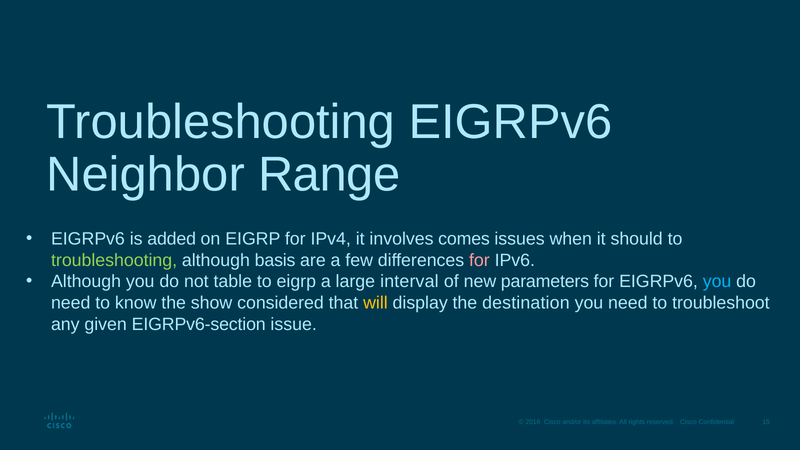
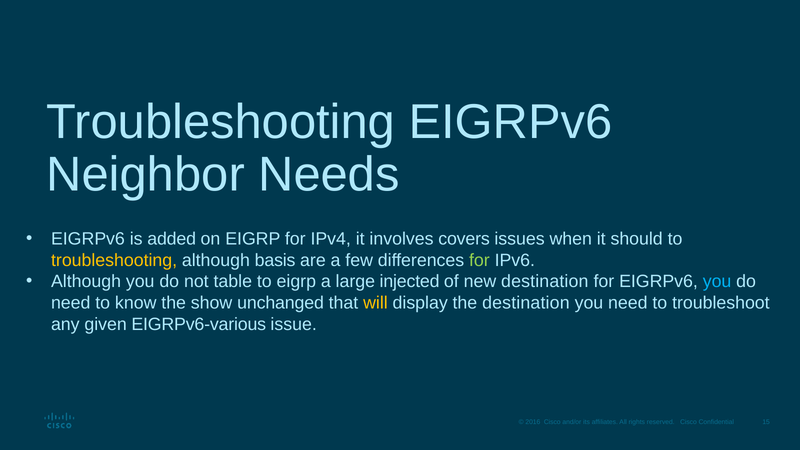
Range: Range -> Needs
comes: comes -> covers
troubleshooting at (114, 260) colour: light green -> yellow
for at (479, 260) colour: pink -> light green
interval: interval -> injected
new parameters: parameters -> destination
considered: considered -> unchanged
EIGRPv6-section: EIGRPv6-section -> EIGRPv6-various
